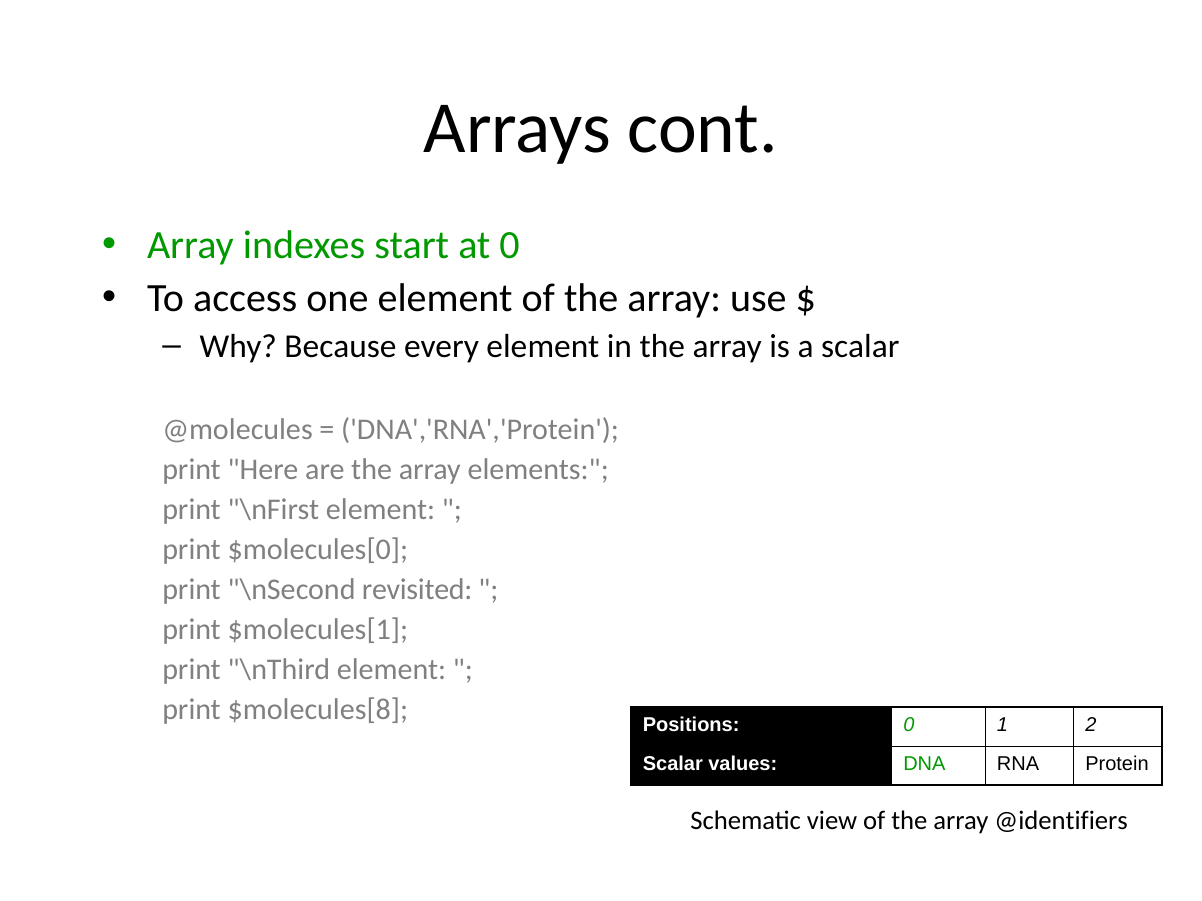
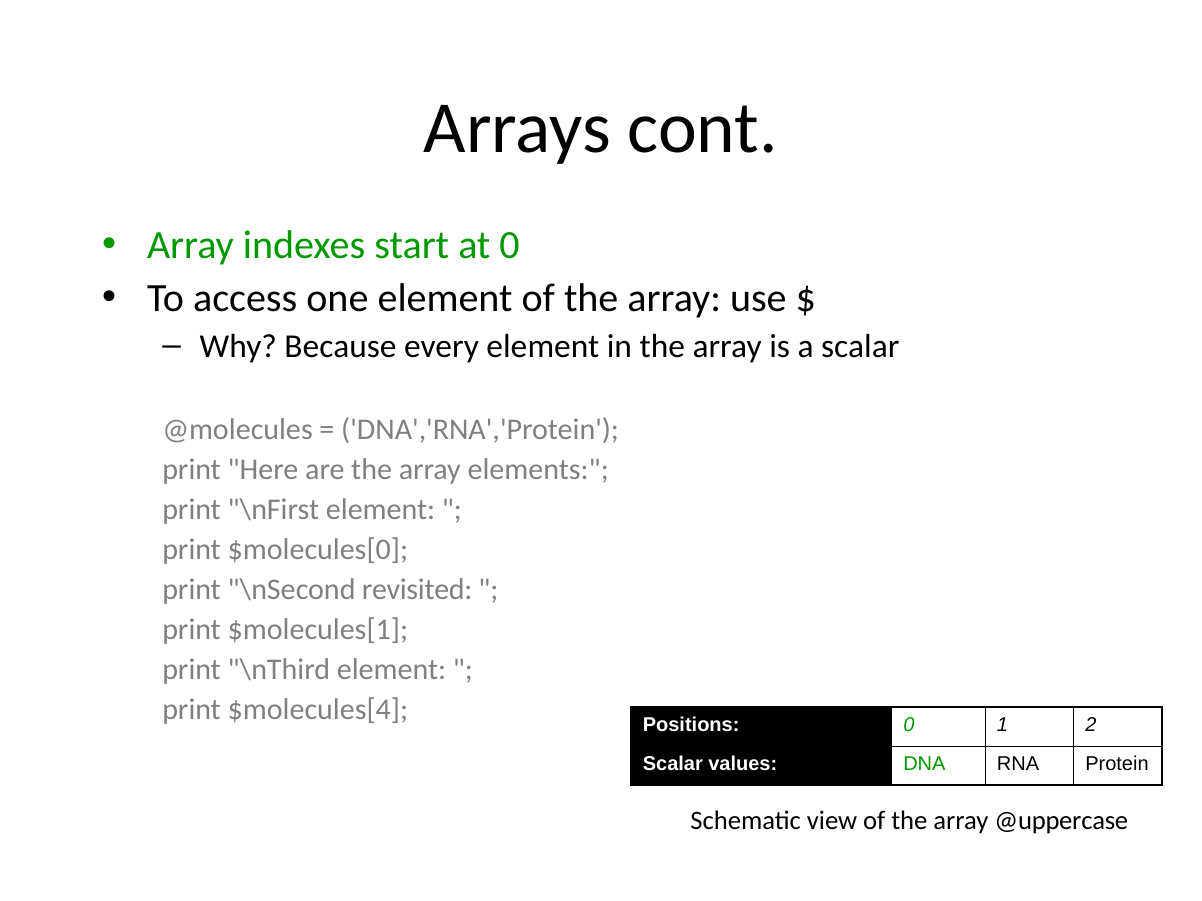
$molecules[8: $molecules[8 -> $molecules[4
@identifiers: @identifiers -> @uppercase
